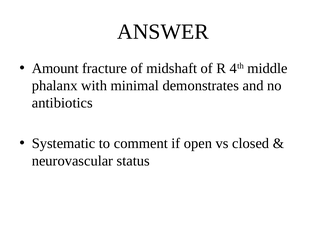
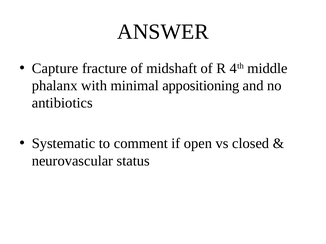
Amount: Amount -> Capture
demonstrates: demonstrates -> appositioning
